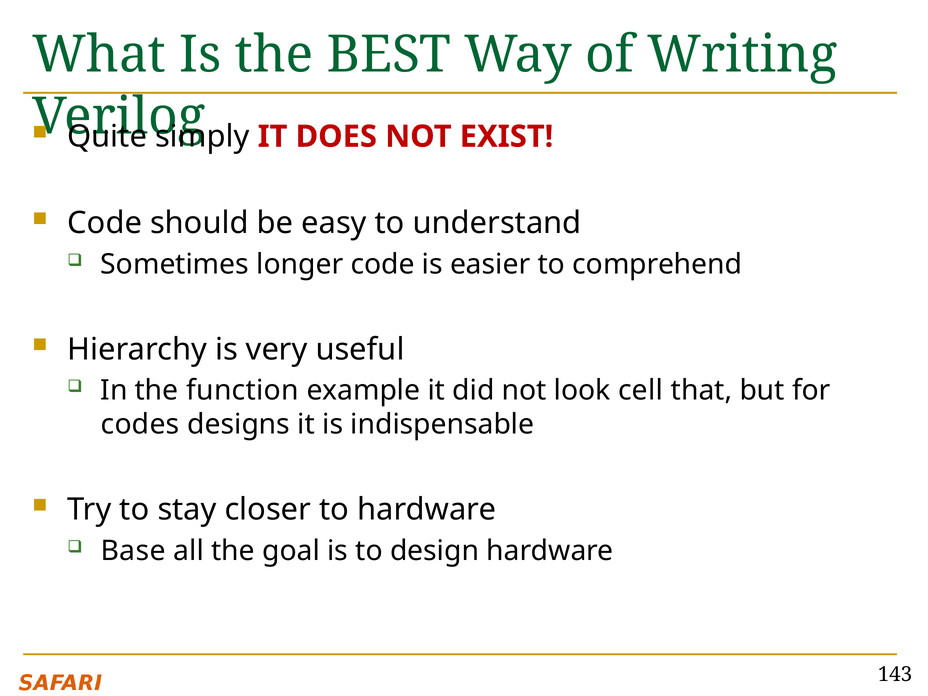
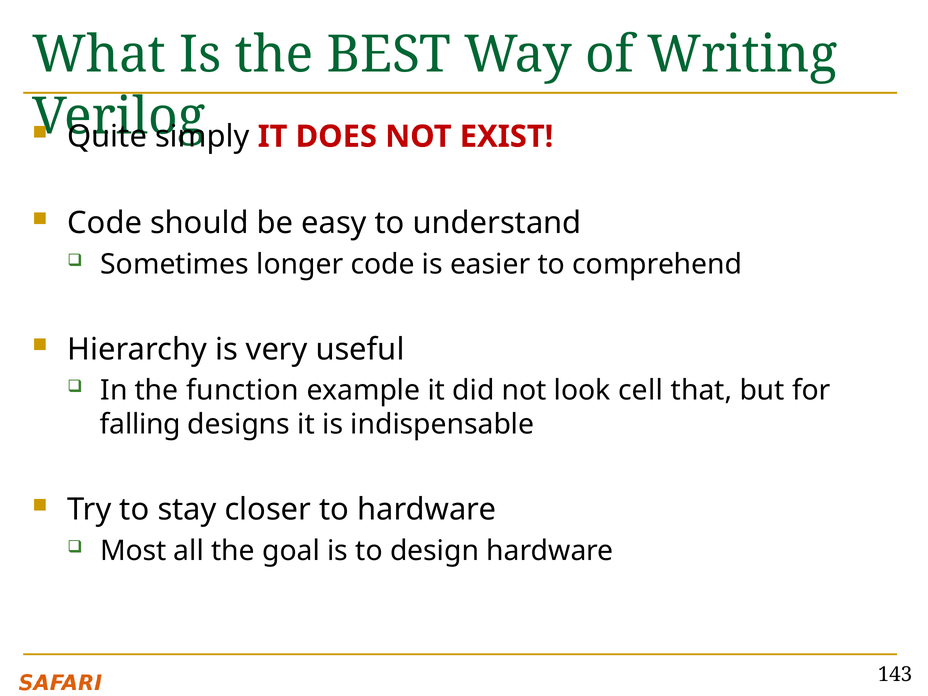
codes: codes -> falling
Base: Base -> Most
